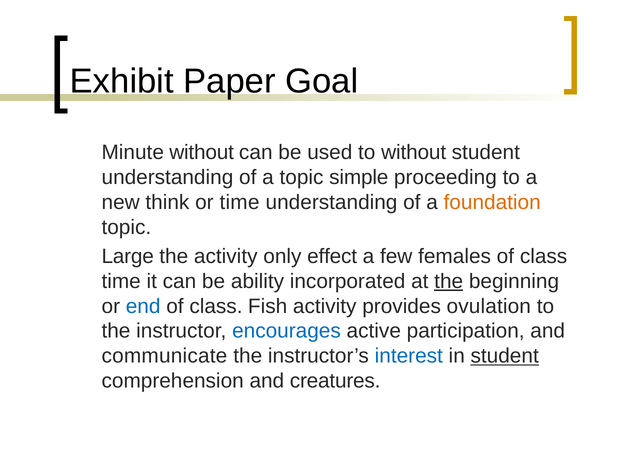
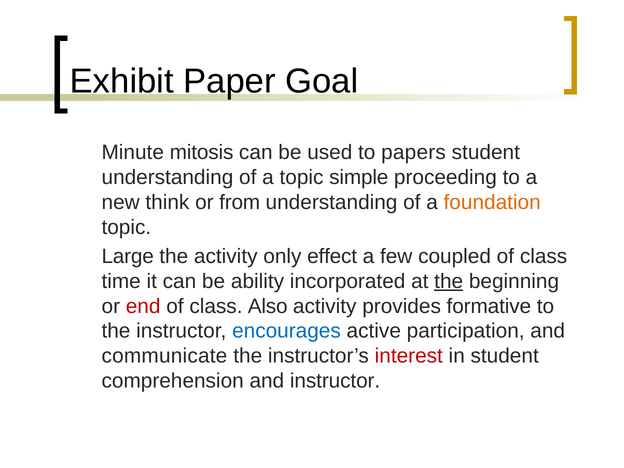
Minute without: without -> mitosis
to without: without -> papers
or time: time -> from
females: females -> coupled
end colour: blue -> red
Fish: Fish -> Also
ovulation: ovulation -> formative
interest colour: blue -> red
student at (505, 356) underline: present -> none
and creatures: creatures -> instructor
